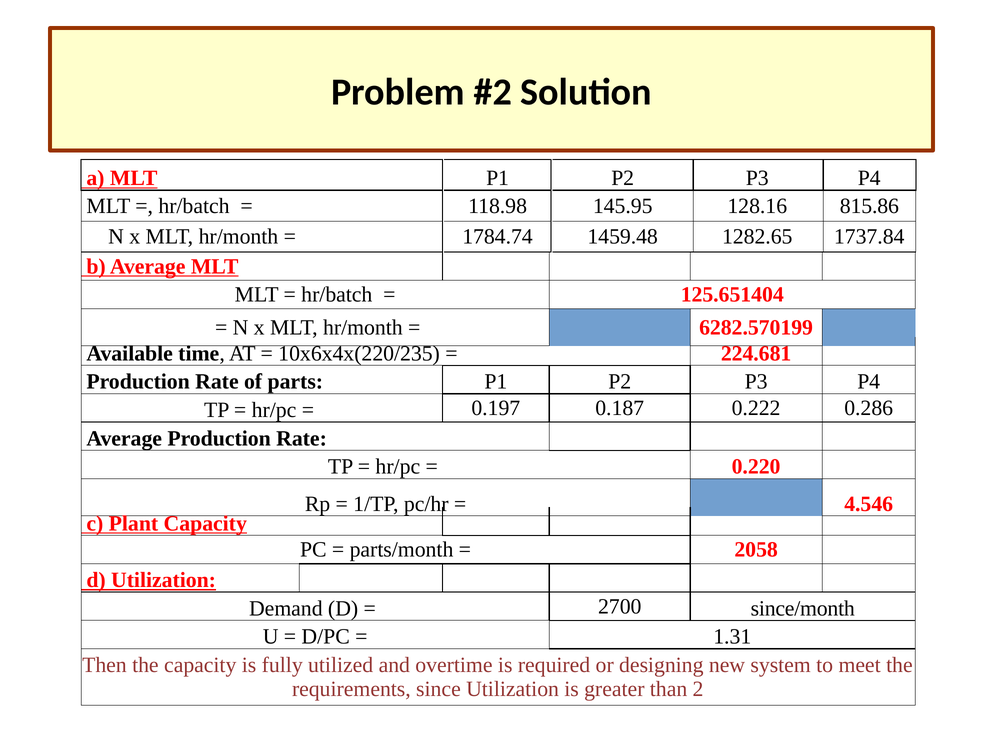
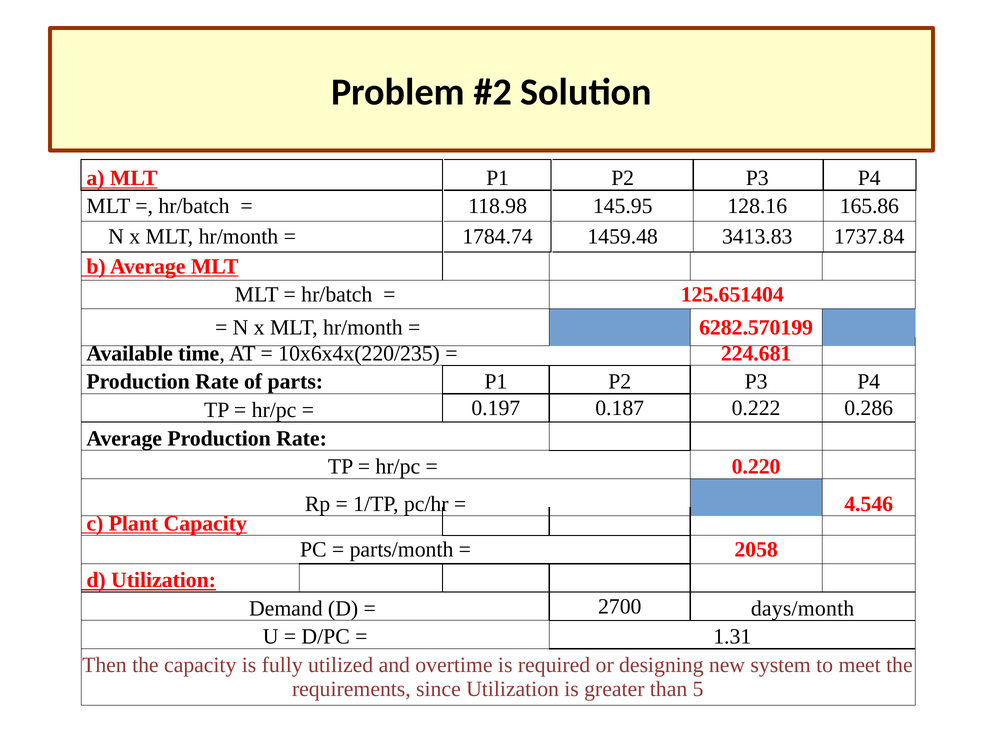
815.86: 815.86 -> 165.86
1282.65: 1282.65 -> 3413.83
since/month: since/month -> days/month
2: 2 -> 5
